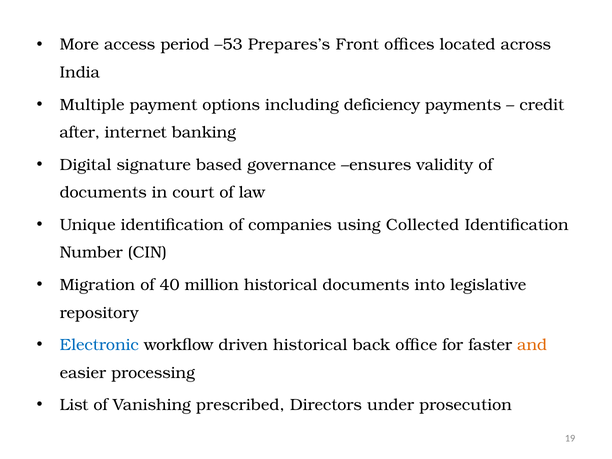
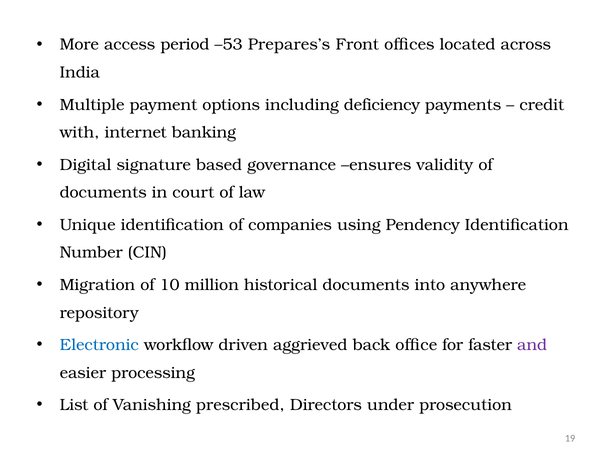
after: after -> with
Collected: Collected -> Pendency
40: 40 -> 10
legislative: legislative -> anywhere
driven historical: historical -> aggrieved
and colour: orange -> purple
